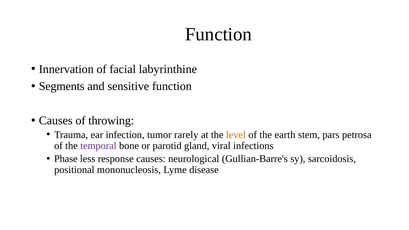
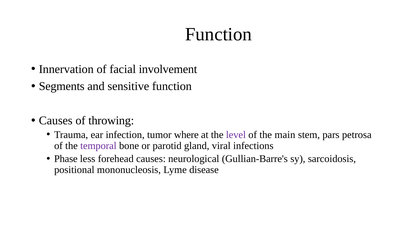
labyrinthine: labyrinthine -> involvement
rarely: rarely -> where
level colour: orange -> purple
earth: earth -> main
response: response -> forehead
